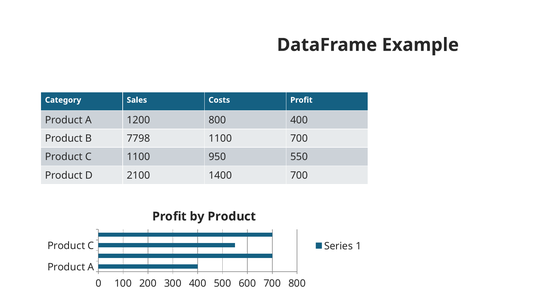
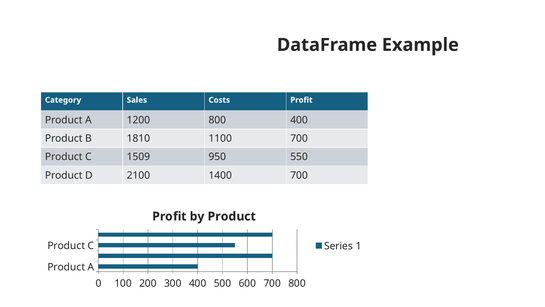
7798: 7798 -> 1810
C 1100: 1100 -> 1509
